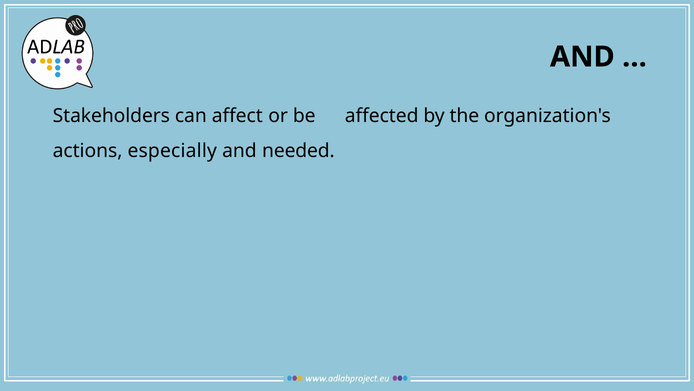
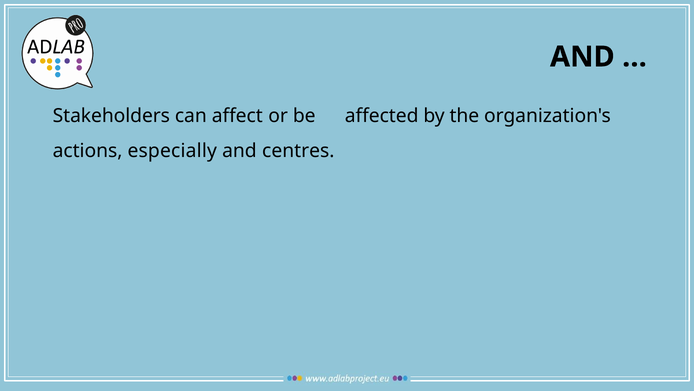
needed: needed -> centres
